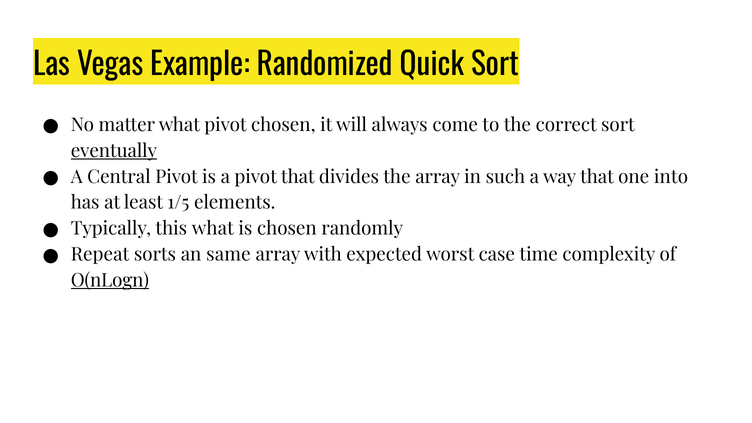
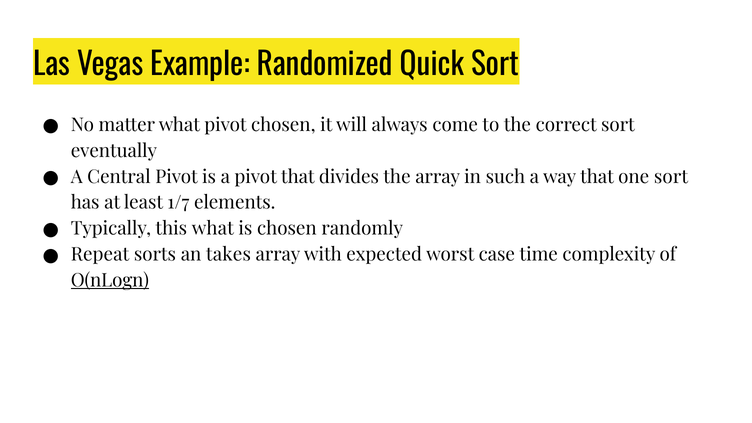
eventually underline: present -> none
one into: into -> sort
1/5: 1/5 -> 1/7
same: same -> takes
